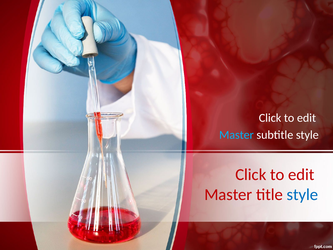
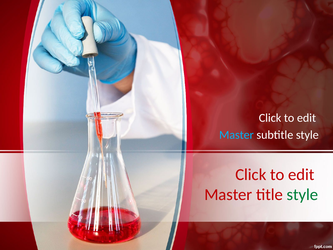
style at (302, 194) colour: blue -> green
